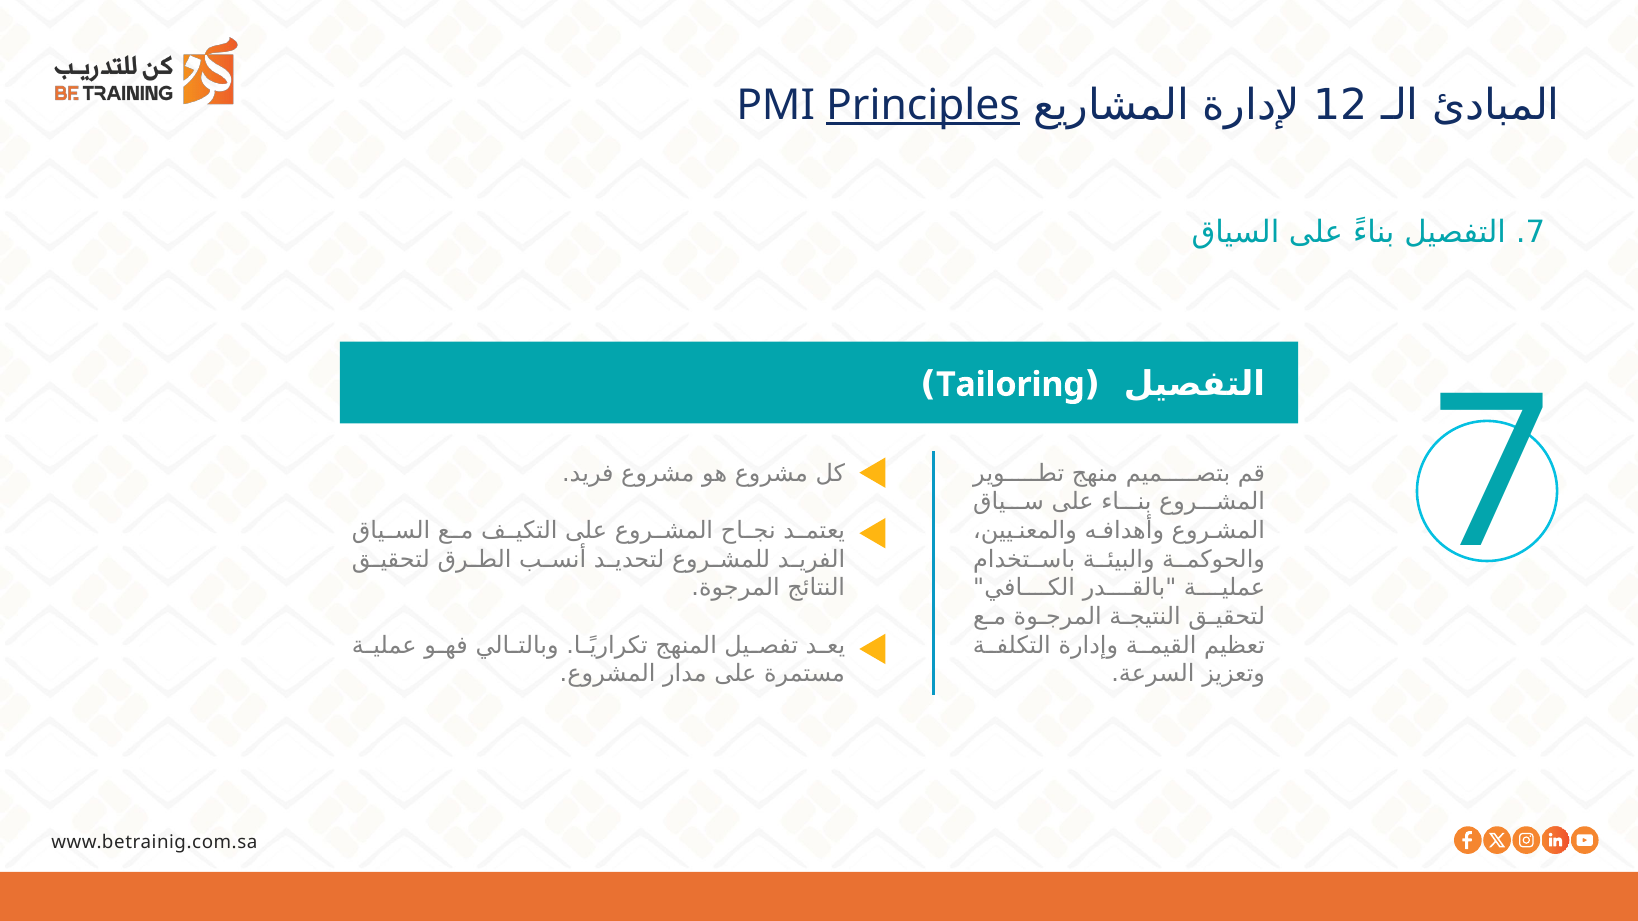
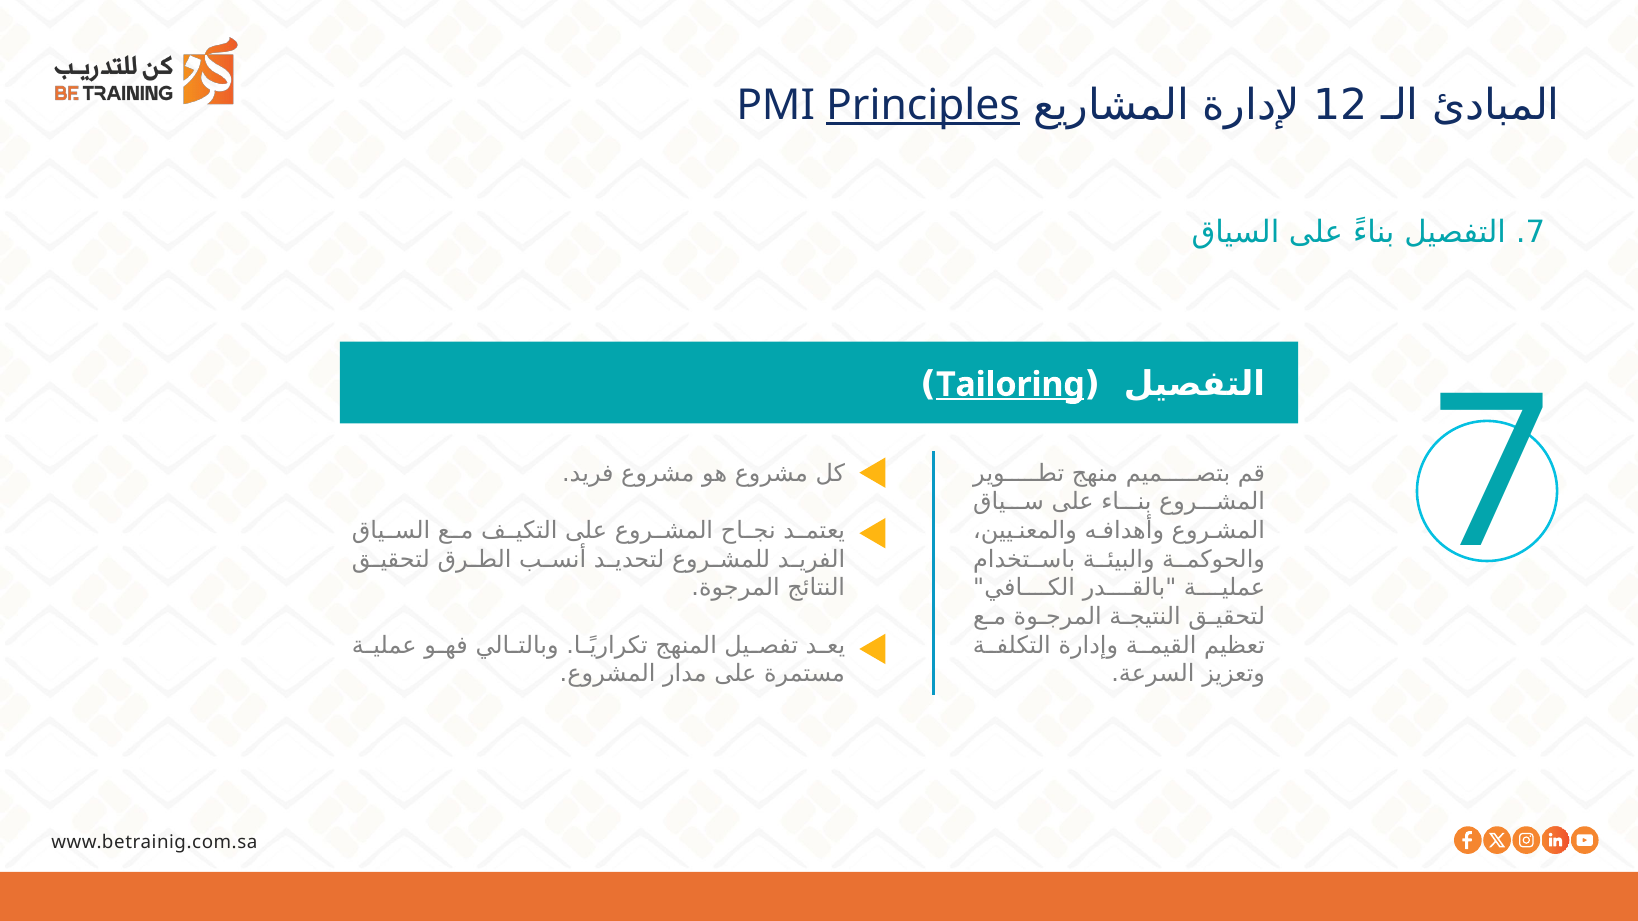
Tailoring underline: none -> present
